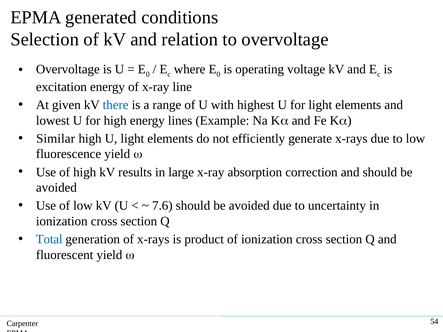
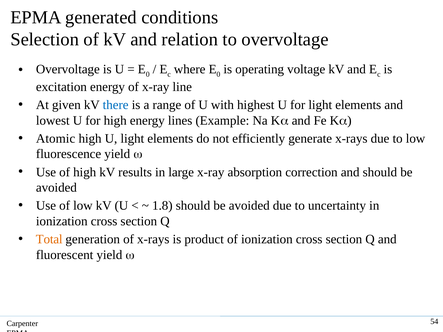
Similar: Similar -> Atomic
7.6: 7.6 -> 1.8
Total colour: blue -> orange
